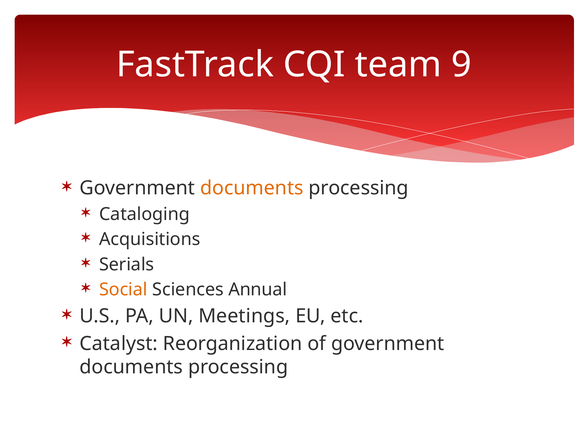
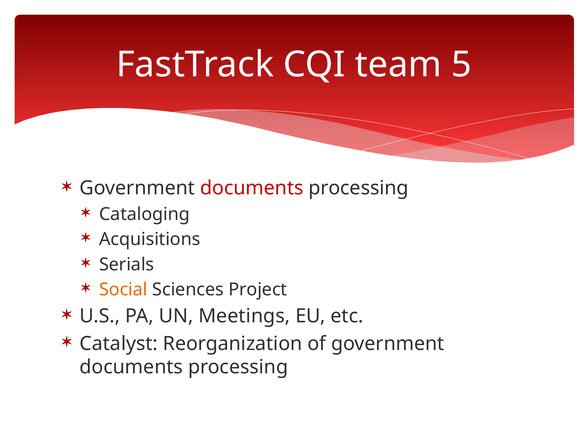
9: 9 -> 5
documents at (252, 188) colour: orange -> red
Annual: Annual -> Project
